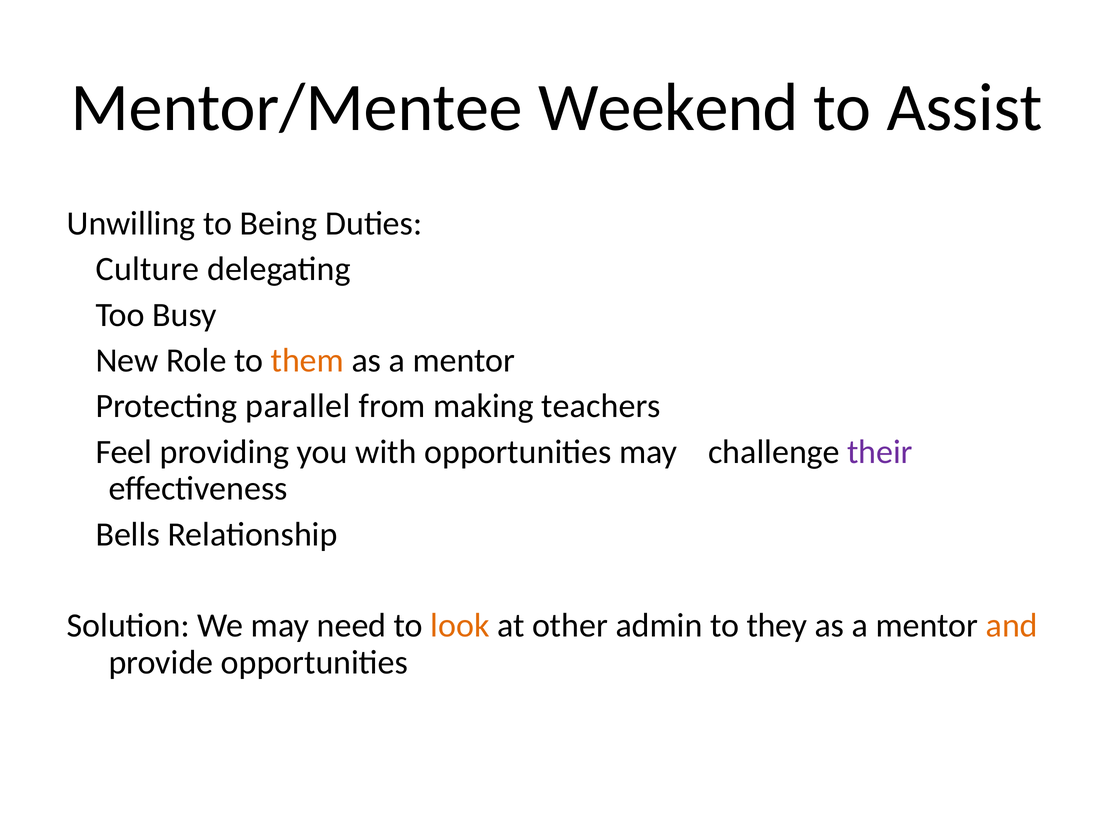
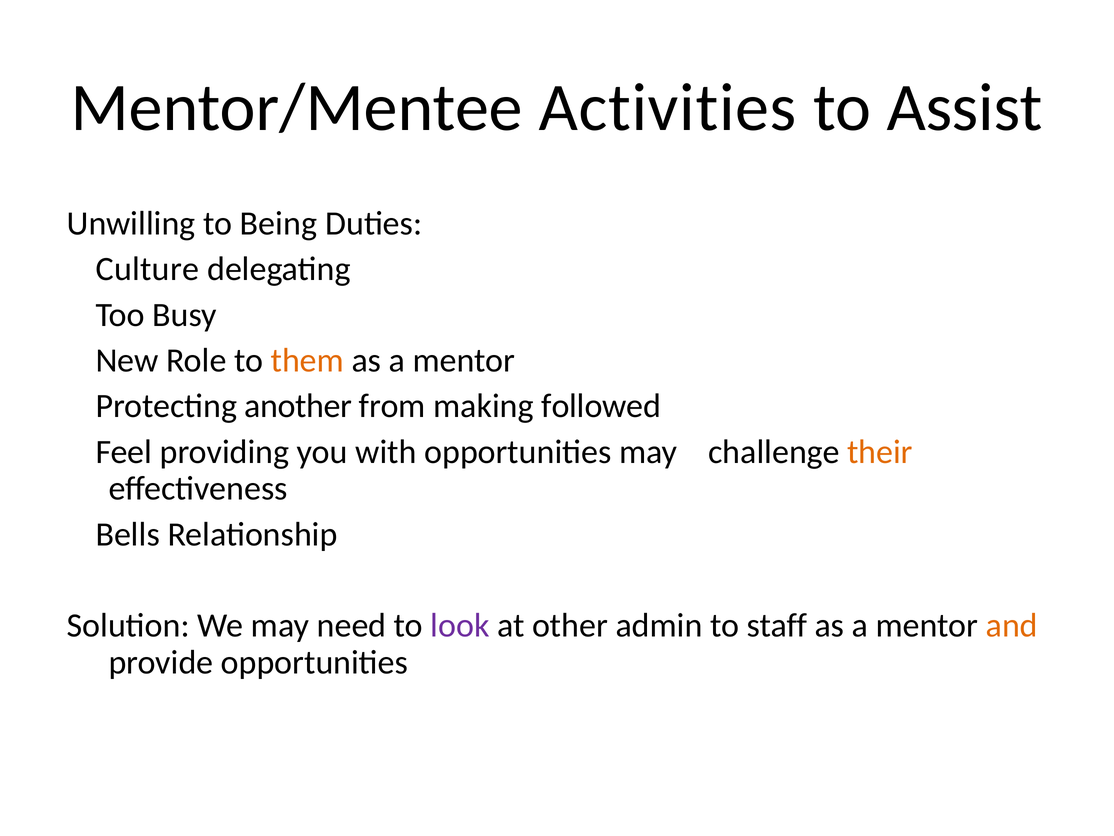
Weekend: Weekend -> Activities
parallel: parallel -> another
teachers: teachers -> followed
their colour: purple -> orange
look colour: orange -> purple
they: they -> staff
